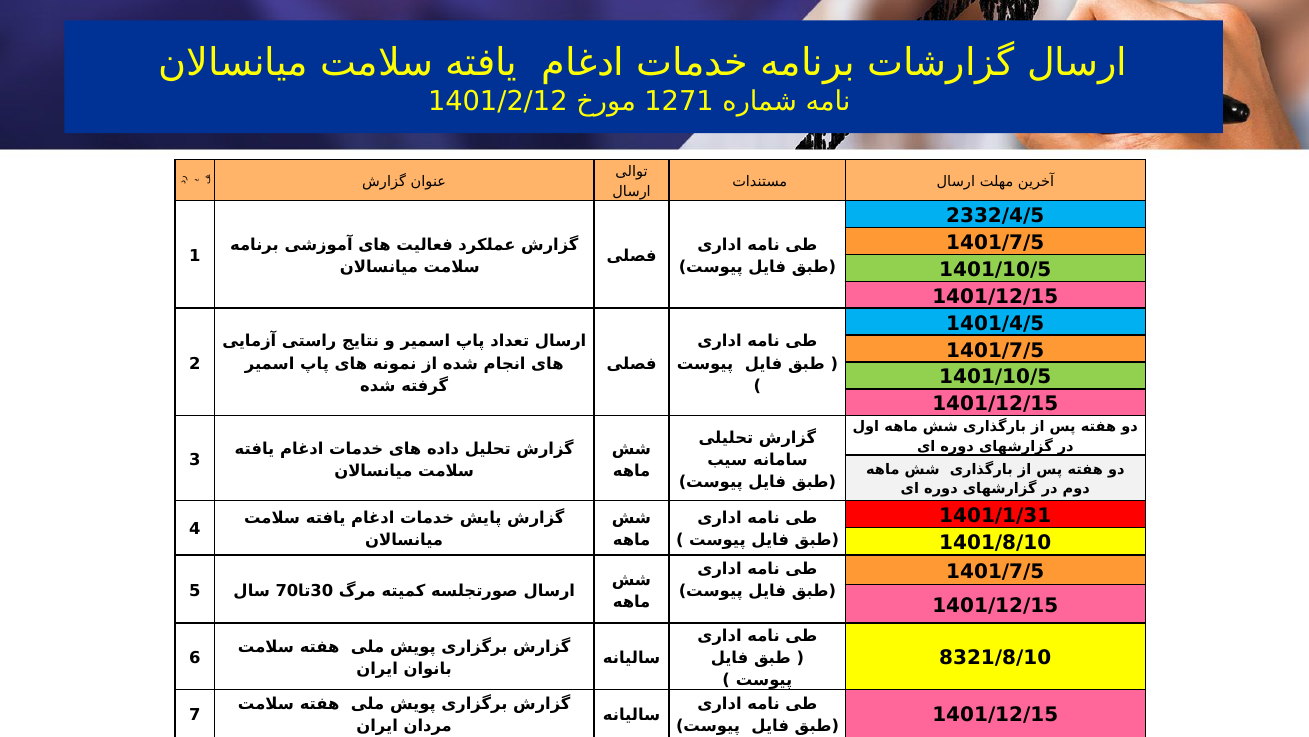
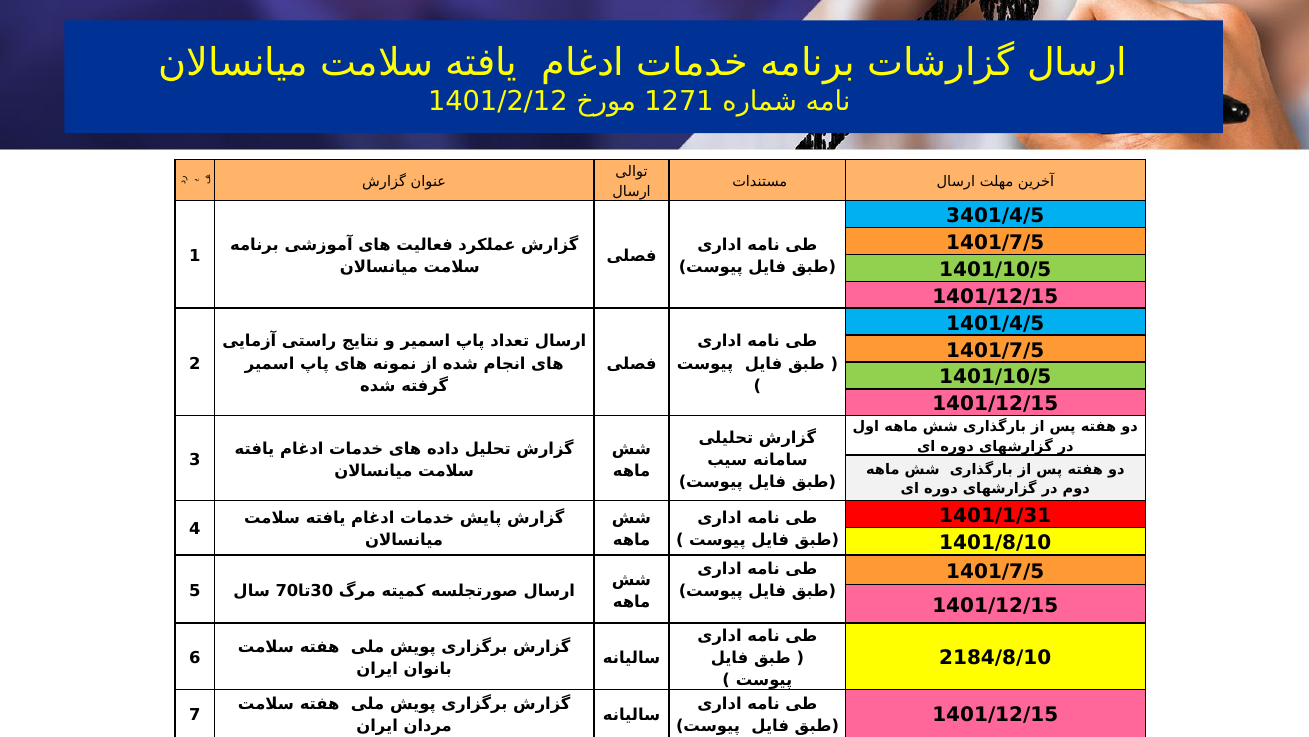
2332/4/5: 2332/4/5 -> 3401/4/5
8321/8/10: 8321/8/10 -> 2184/8/10
